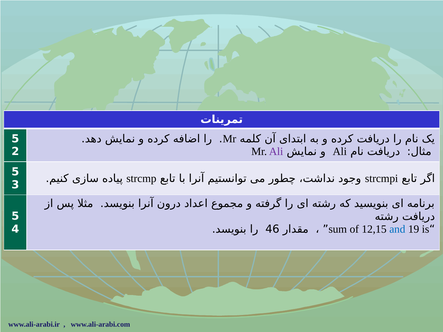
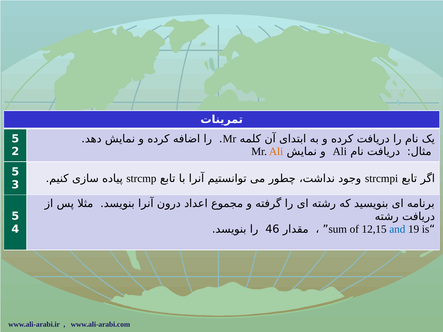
Ali at (276, 152) colour: purple -> orange
